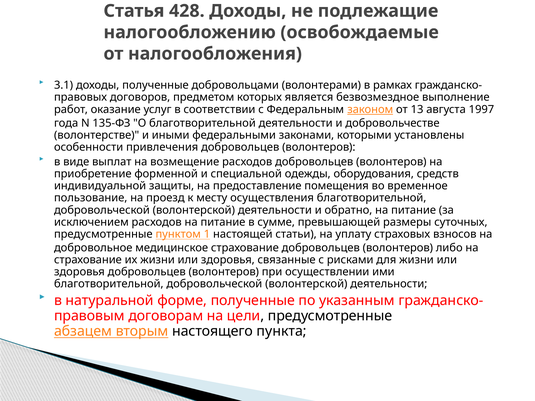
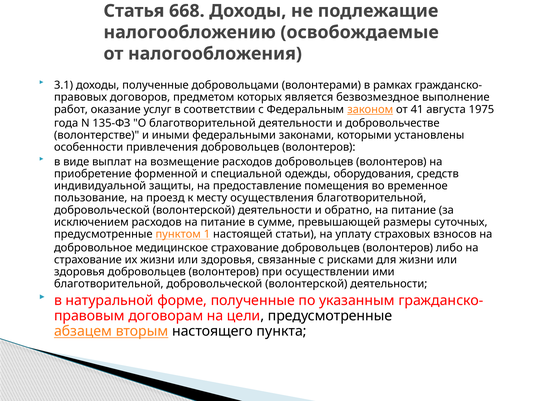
428: 428 -> 668
13: 13 -> 41
1997: 1997 -> 1975
